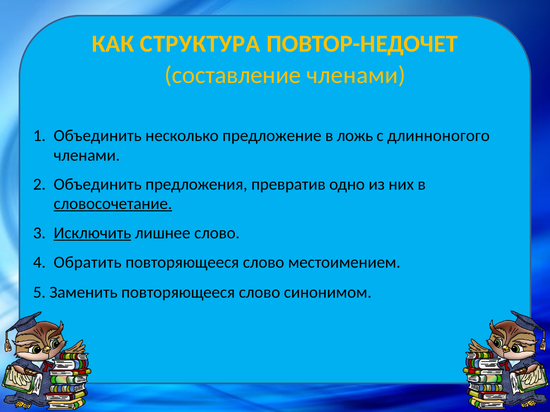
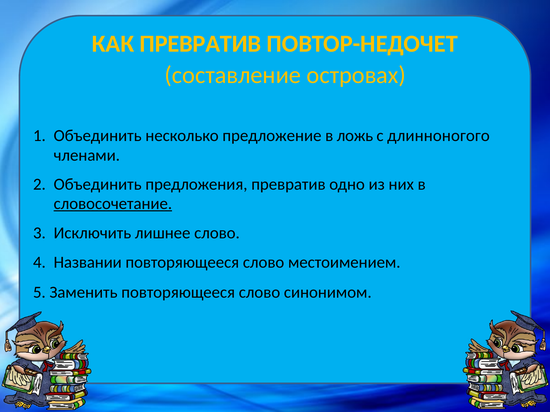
КАК СТРУКТУРА: СТРУКТУРА -> ПРЕВРАТИВ
составление членами: членами -> островах
Исключить underline: present -> none
Обратить: Обратить -> Названии
